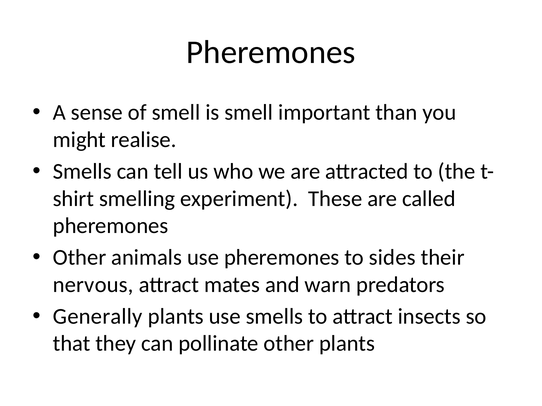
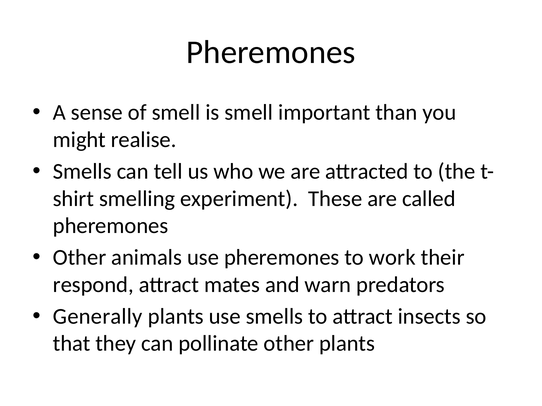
sides: sides -> work
nervous: nervous -> respond
